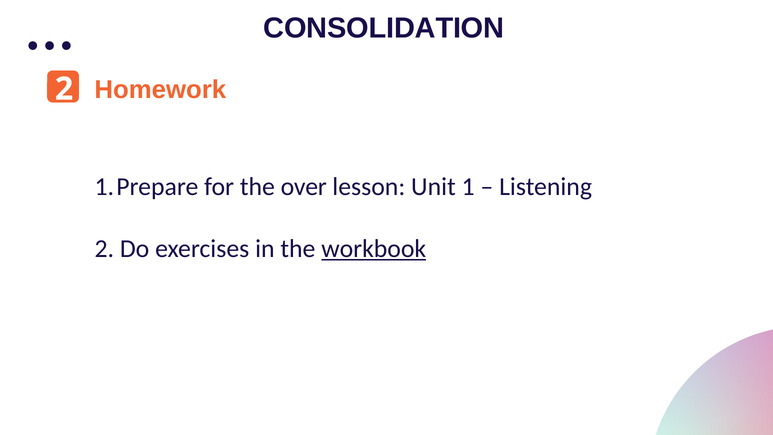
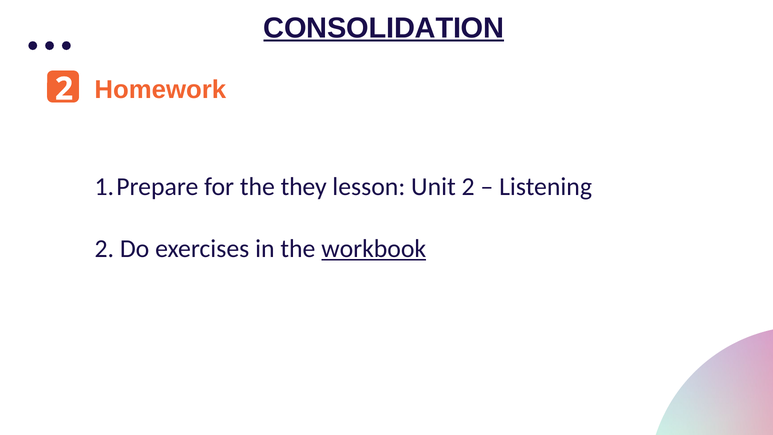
CONSOLIDATION underline: none -> present
over: over -> they
Unit 1: 1 -> 2
